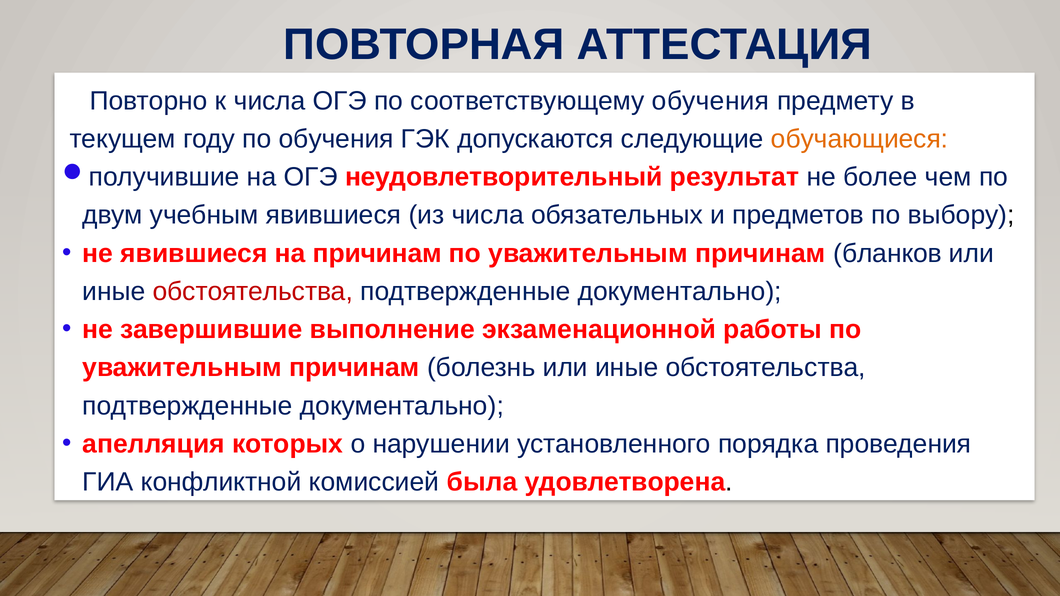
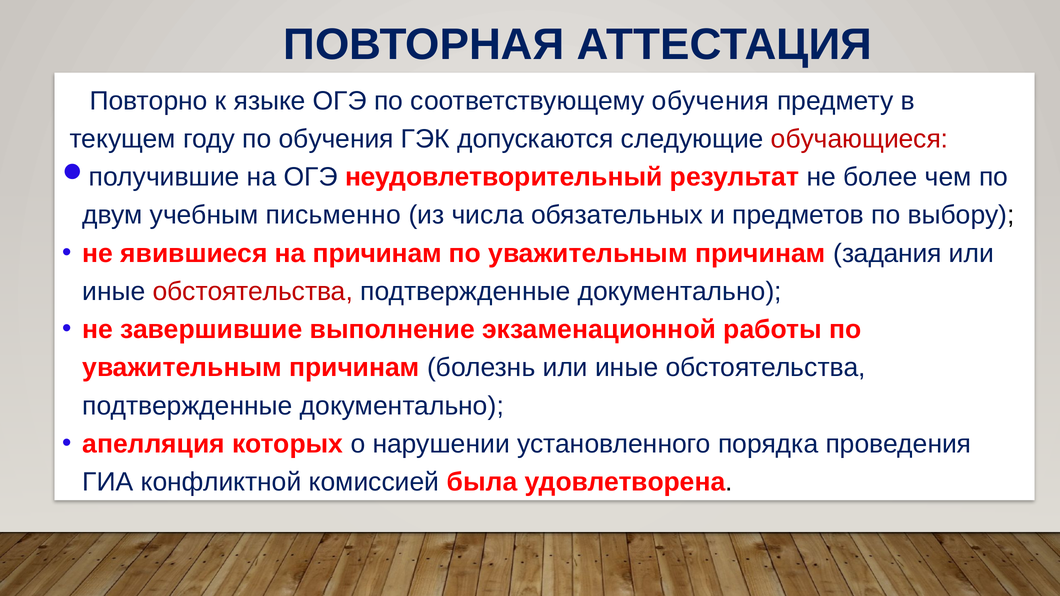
к числа: числа -> языке
обучающиеся colour: orange -> red
учебным явившиеся: явившиеся -> письменно
бланков: бланков -> задания
